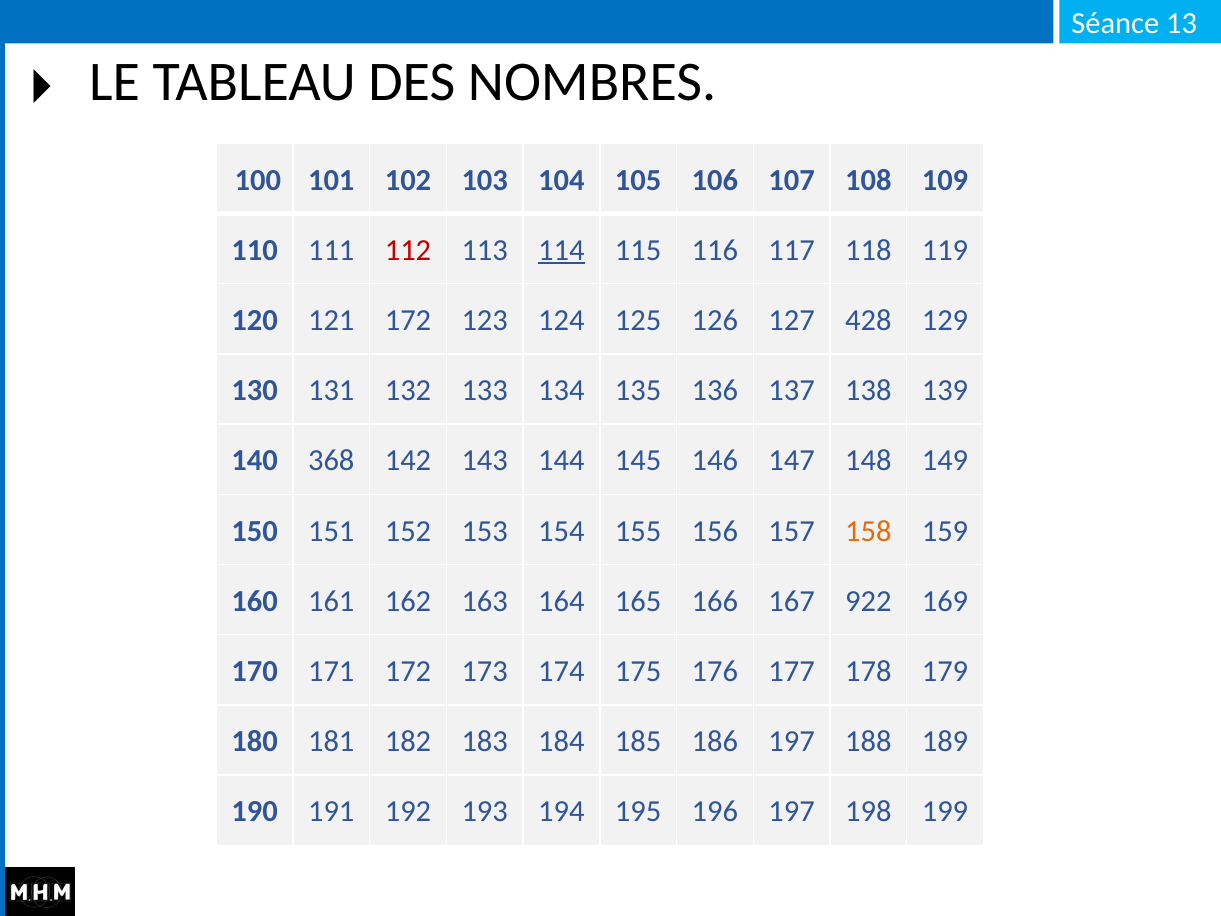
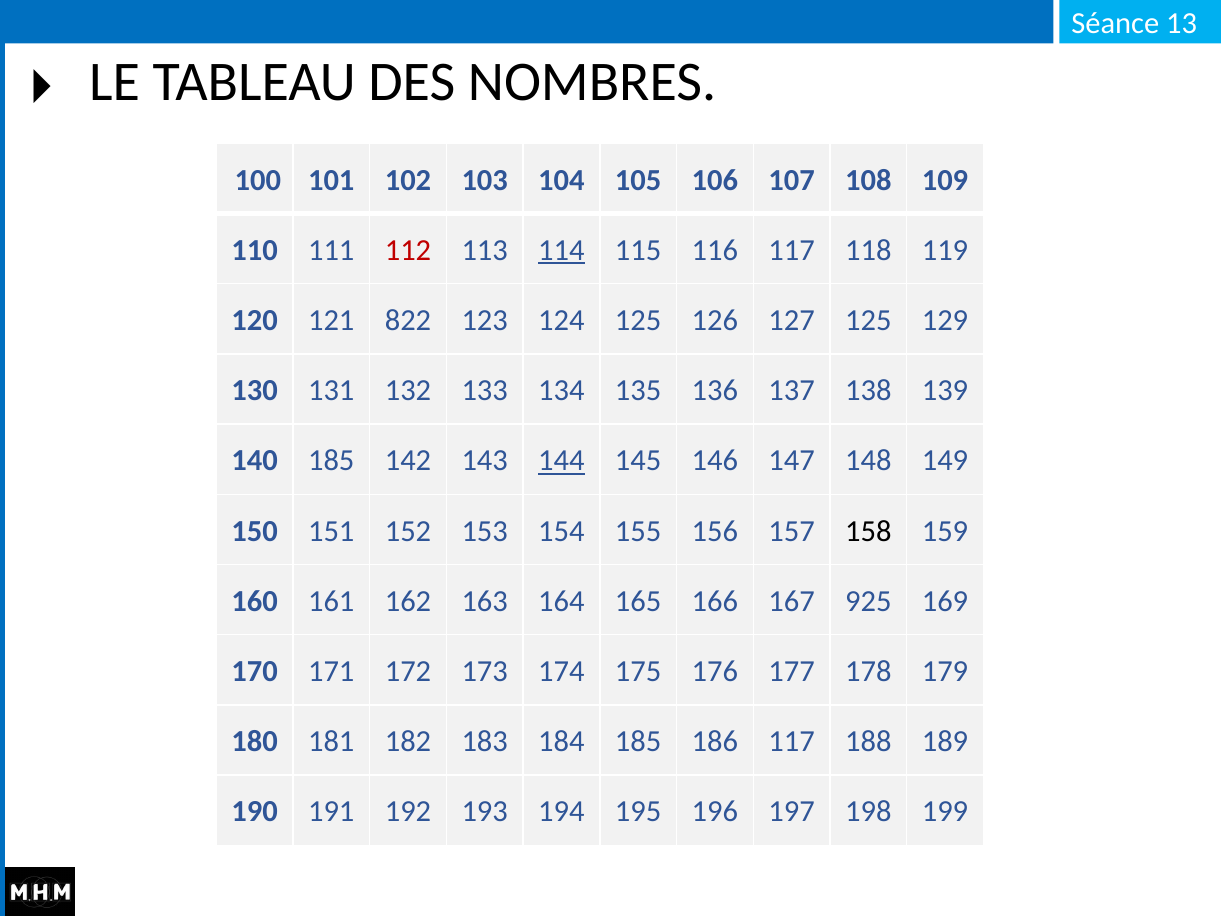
121 172: 172 -> 822
127 428: 428 -> 125
140 368: 368 -> 185
144 underline: none -> present
158 colour: orange -> black
922: 922 -> 925
186 197: 197 -> 117
